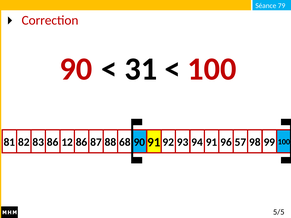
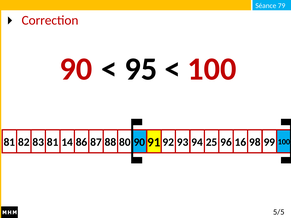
31: 31 -> 95
83 86: 86 -> 81
12: 12 -> 14
68: 68 -> 80
91 at (212, 142): 91 -> 25
57: 57 -> 16
